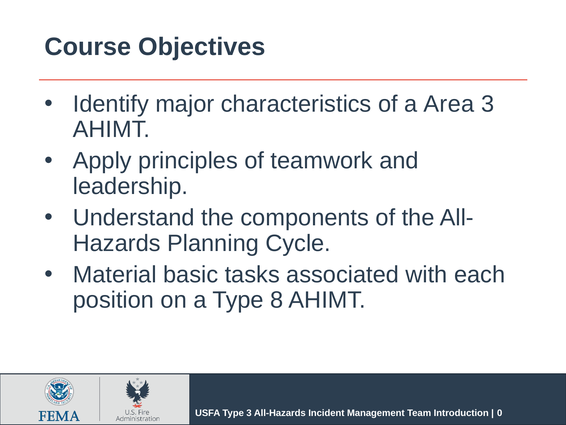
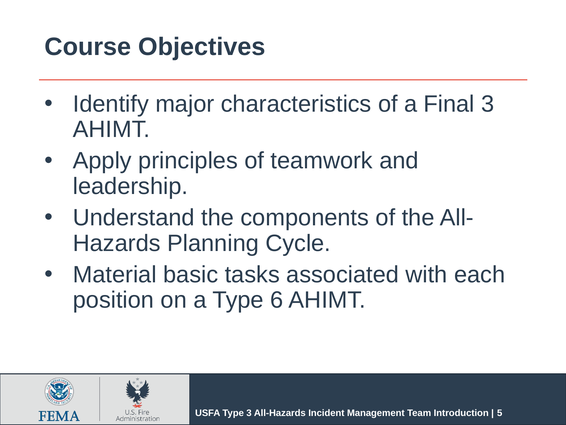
Area: Area -> Final
8: 8 -> 6
0: 0 -> 5
